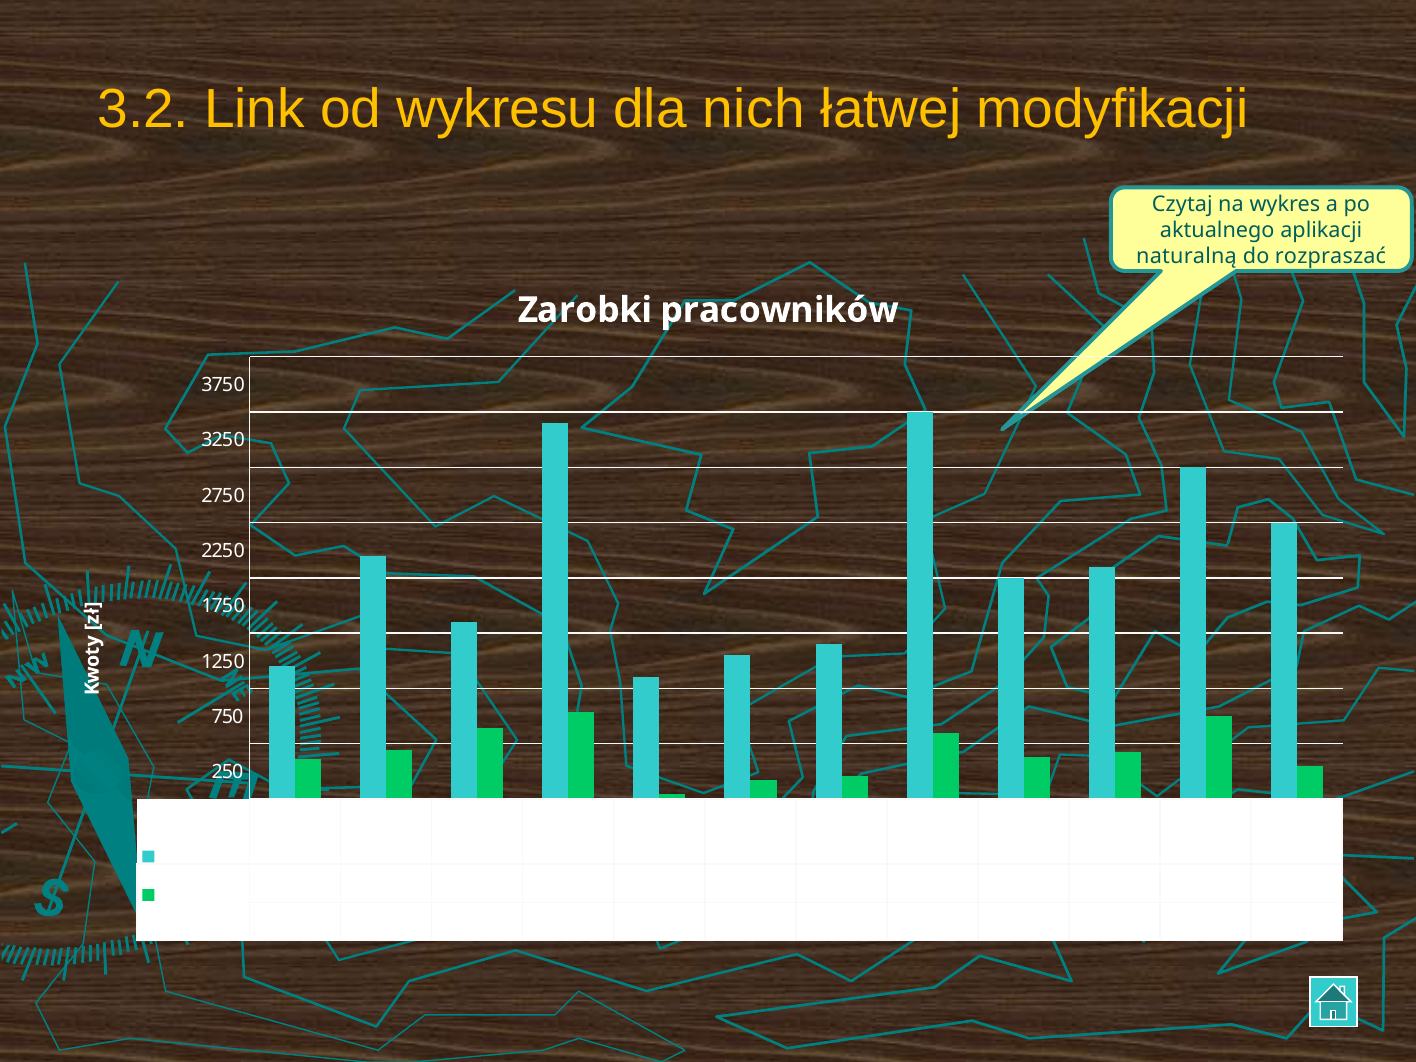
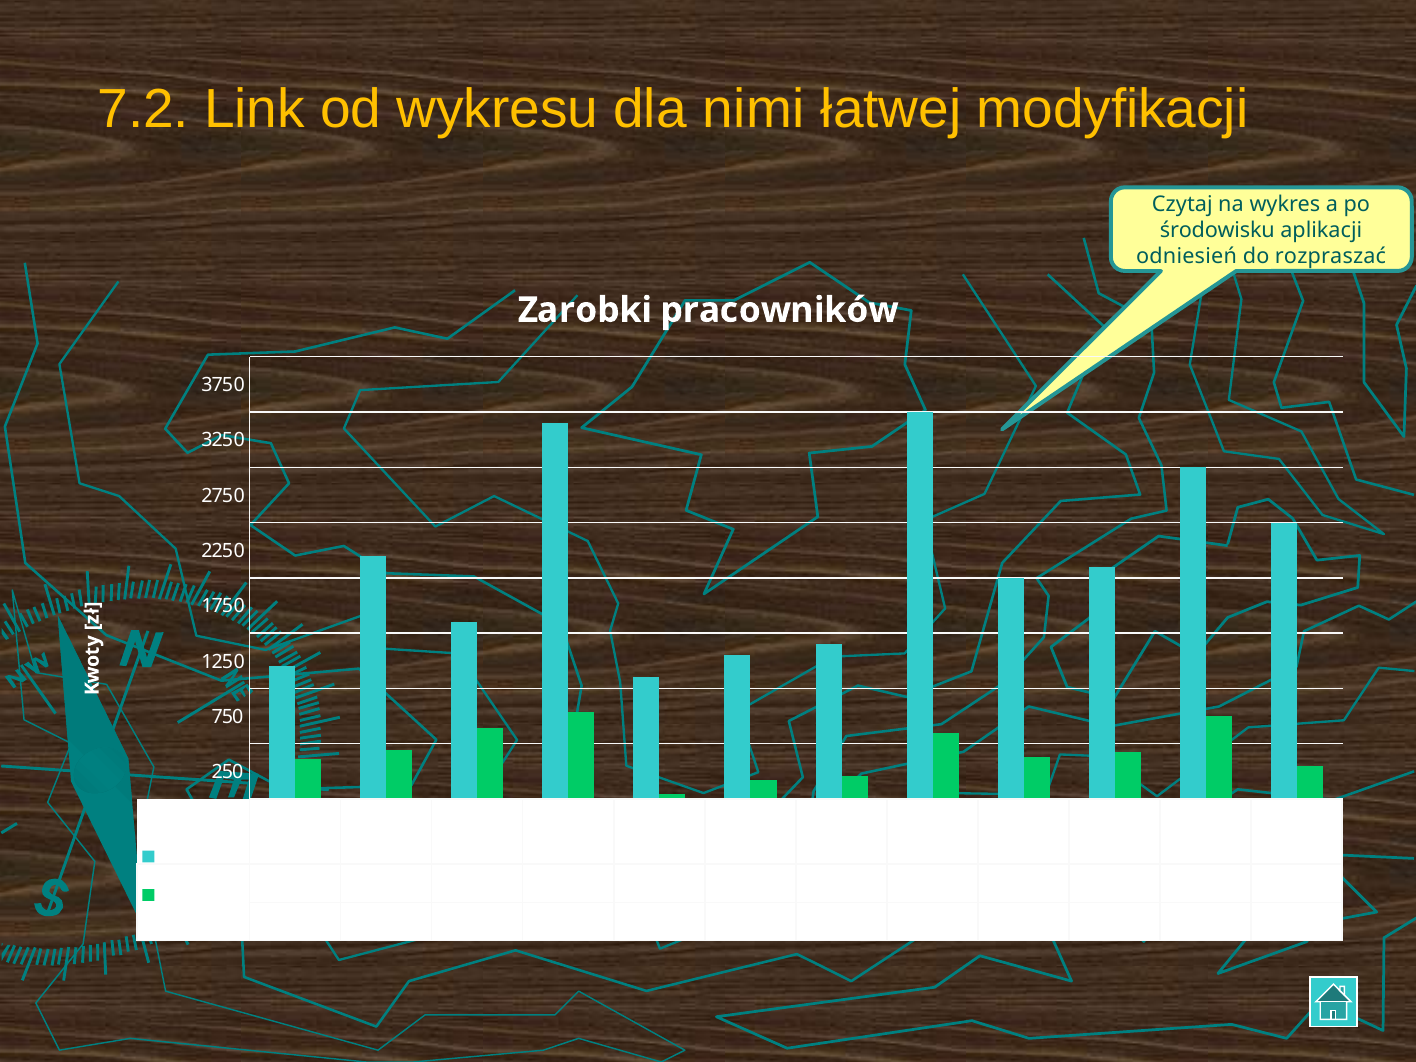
3.2: 3.2 -> 7.2
nich: nich -> nimi
aktualnego: aktualnego -> środowisku
naturalną: naturalną -> odniesień
